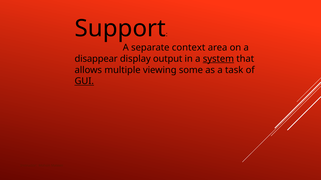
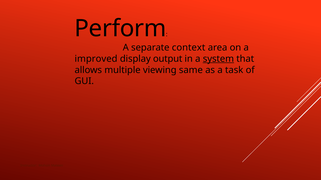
Support: Support -> Perform
disappear: disappear -> improved
some: some -> same
GUI underline: present -> none
